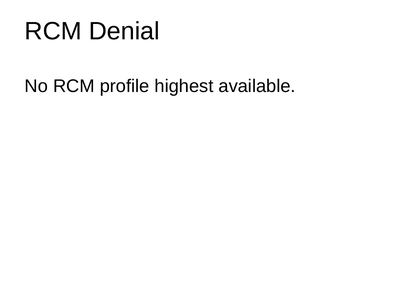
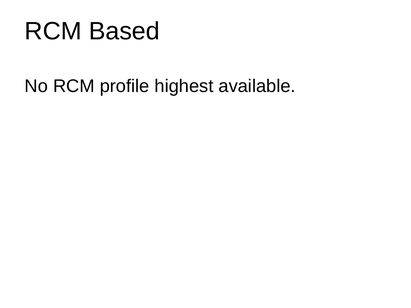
Denial: Denial -> Based
